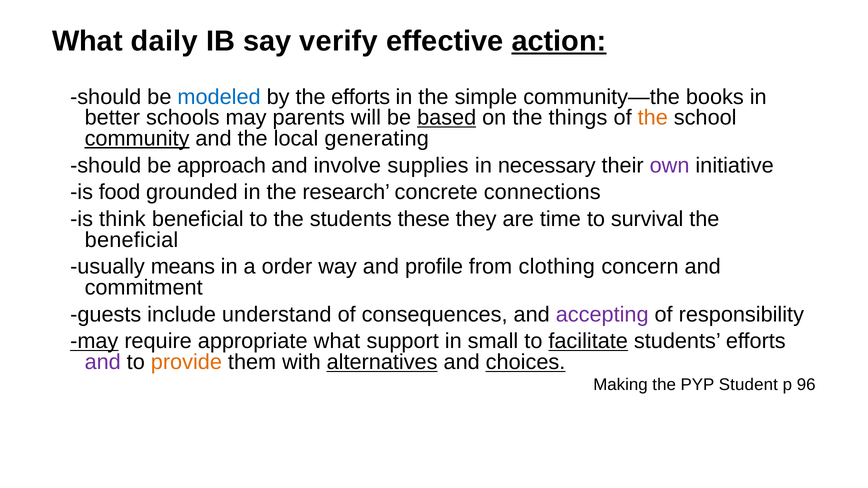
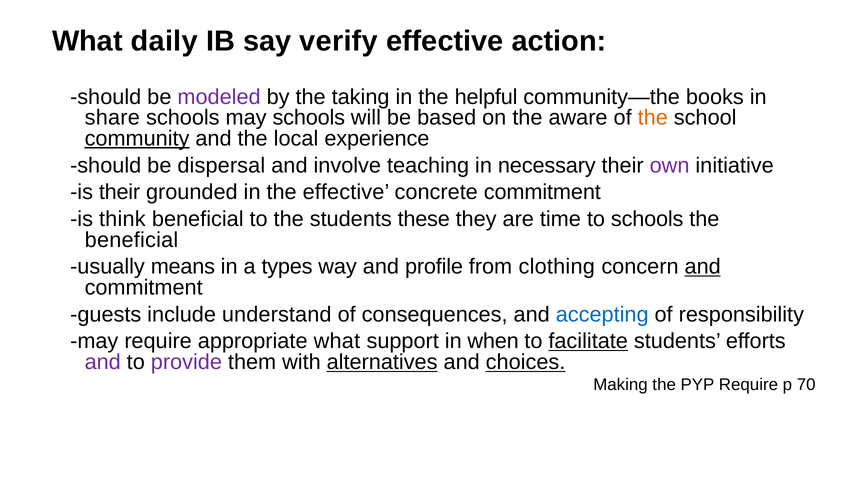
action underline: present -> none
modeled colour: blue -> purple
the efforts: efforts -> taking
simple: simple -> helpful
better: better -> share
may parents: parents -> schools
based underline: present -> none
things: things -> aware
generating: generating -> experience
approach: approach -> dispersal
supplies: supplies -> teaching
is food: food -> their
the research: research -> effective
concrete connections: connections -> commitment
to survival: survival -> schools
order: order -> types
and at (703, 267) underline: none -> present
accepting colour: purple -> blue
may at (94, 341) underline: present -> none
small: small -> when
provide colour: orange -> purple
PYP Student: Student -> Require
96: 96 -> 70
